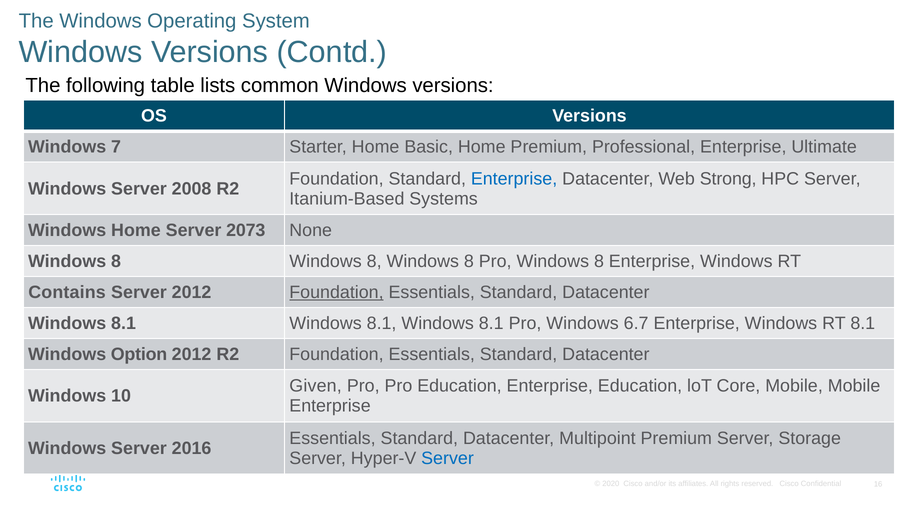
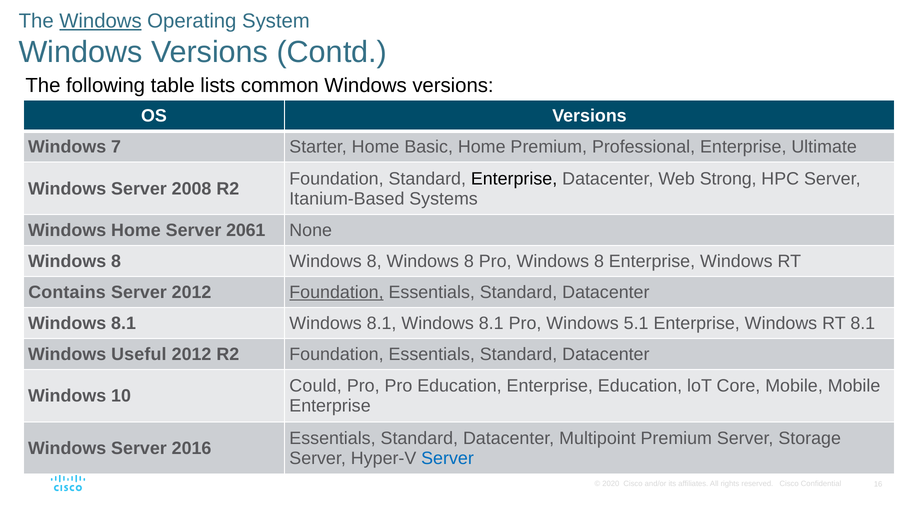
Windows at (101, 21) underline: none -> present
Enterprise at (514, 179) colour: blue -> black
2073: 2073 -> 2061
6.7: 6.7 -> 5.1
Option: Option -> Useful
Given: Given -> Could
